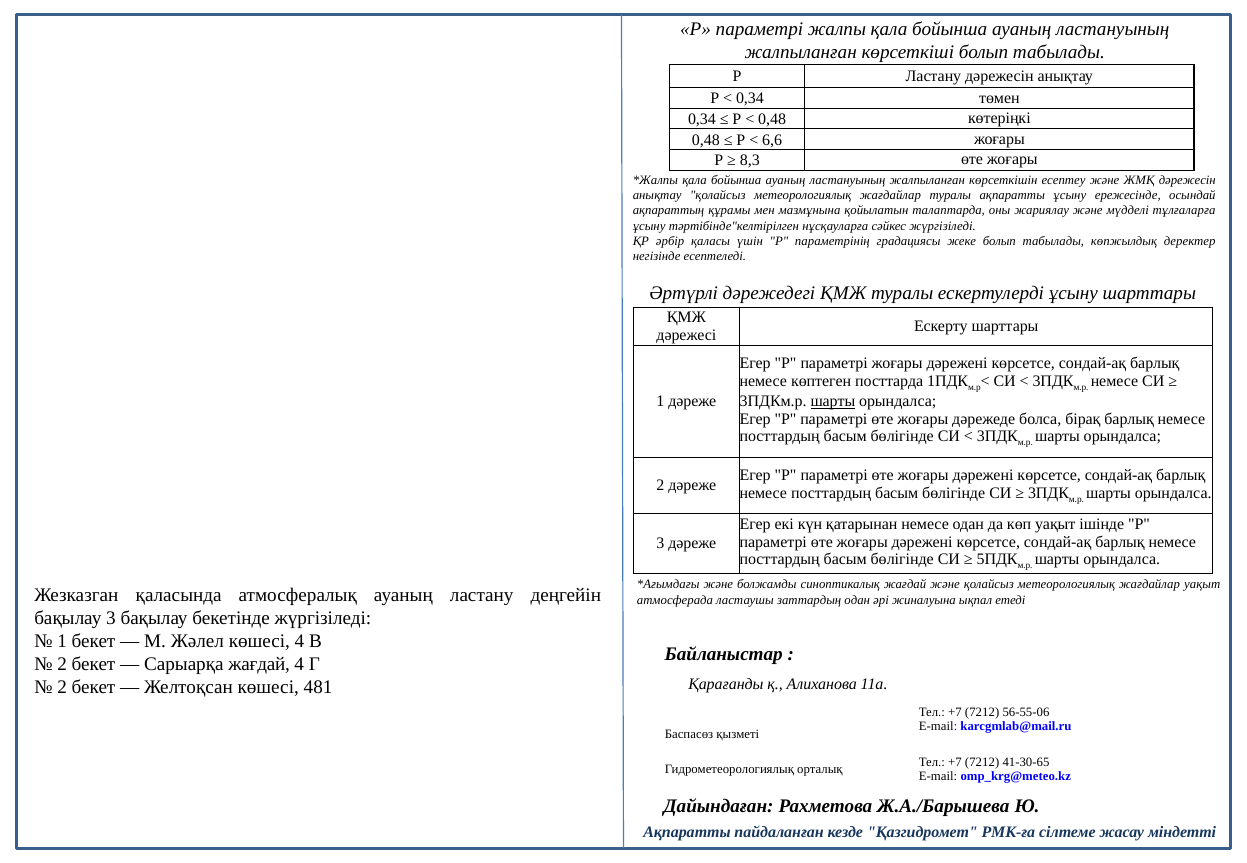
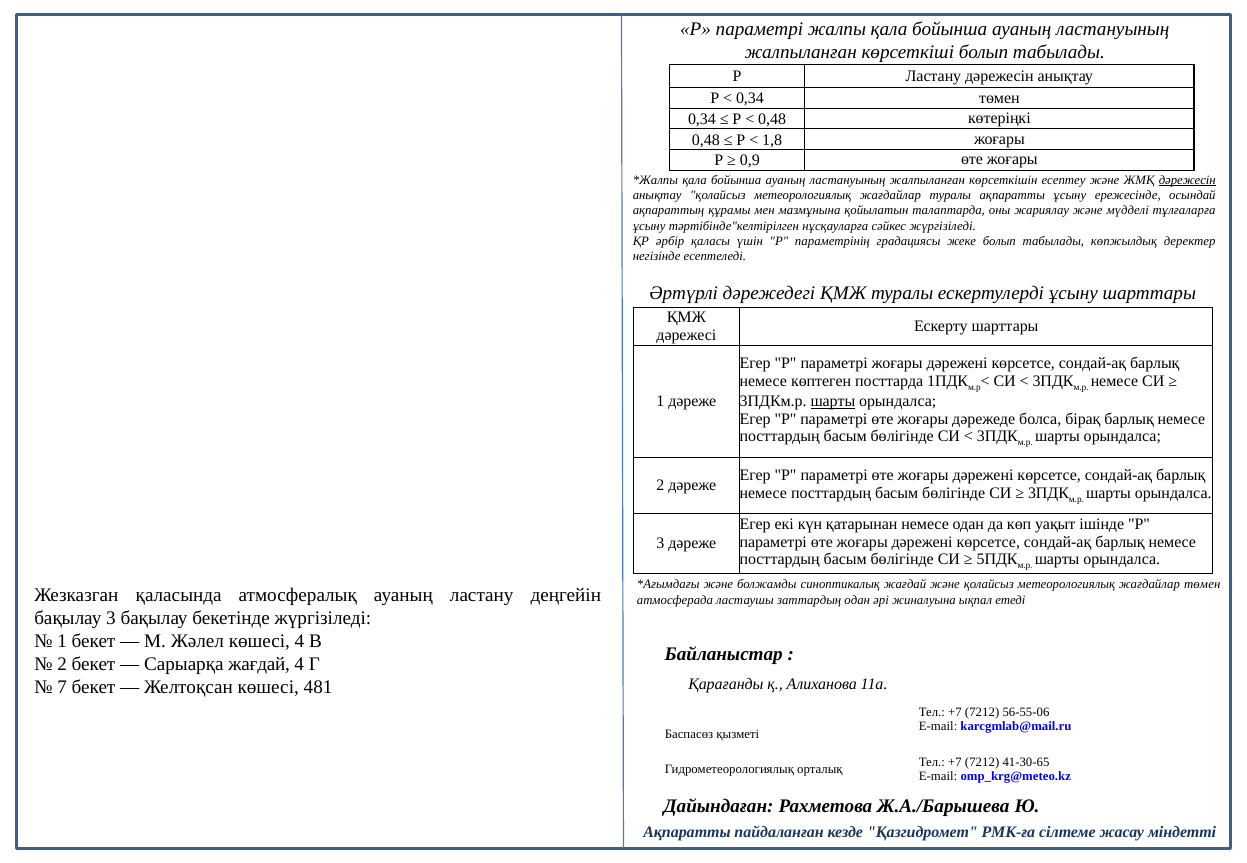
6,6: 6,6 -> 1,8
8,3: 8,3 -> 0,9
дәрежесін at (1187, 180) underline: none -> present
жағдайлар уақыт: уақыт -> төмен
2 at (62, 687): 2 -> 7
